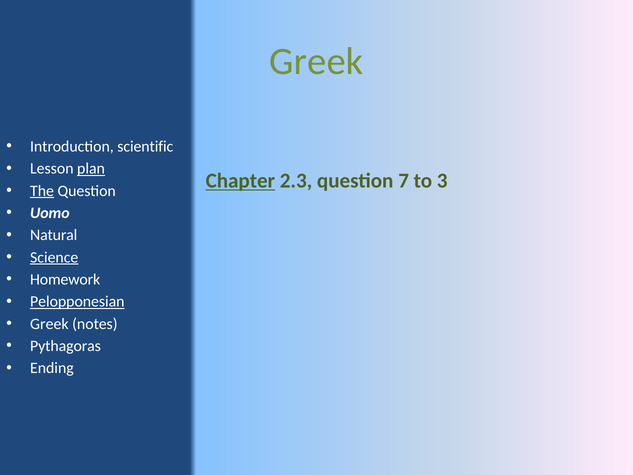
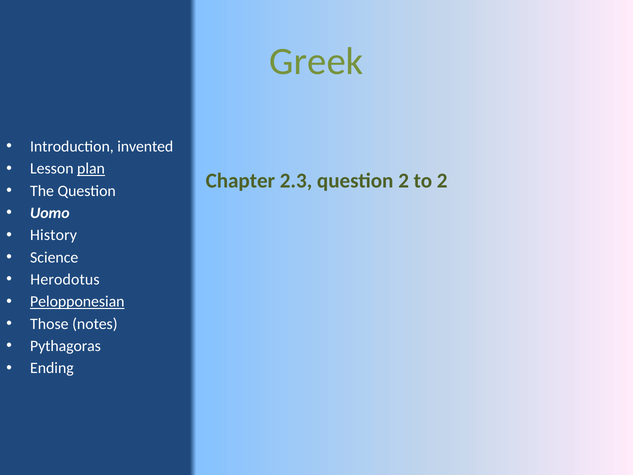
scientific: scientific -> invented
Chapter underline: present -> none
question 7: 7 -> 2
to 3: 3 -> 2
The underline: present -> none
Natural: Natural -> History
Science underline: present -> none
Homework: Homework -> Herodotus
Greek at (49, 324): Greek -> Those
